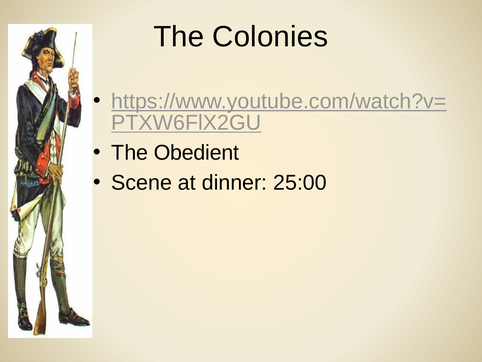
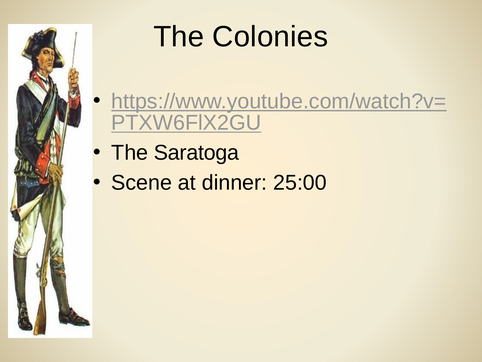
Obedient: Obedient -> Saratoga
